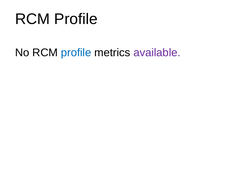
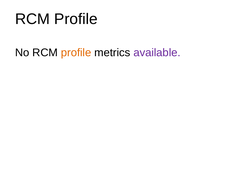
profile at (76, 53) colour: blue -> orange
